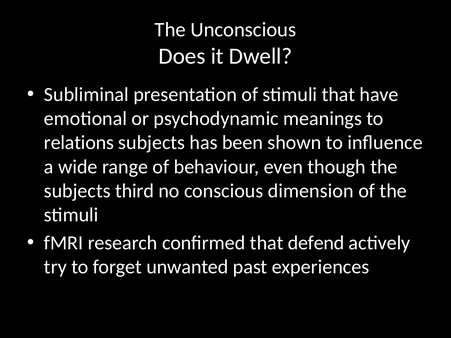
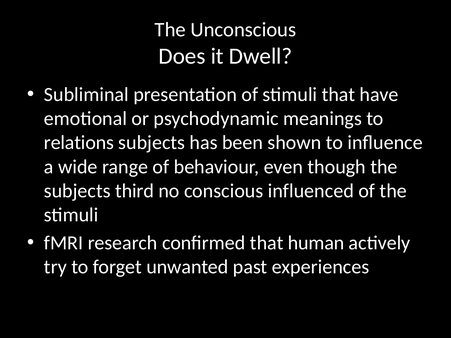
dimension: dimension -> influenced
defend: defend -> human
